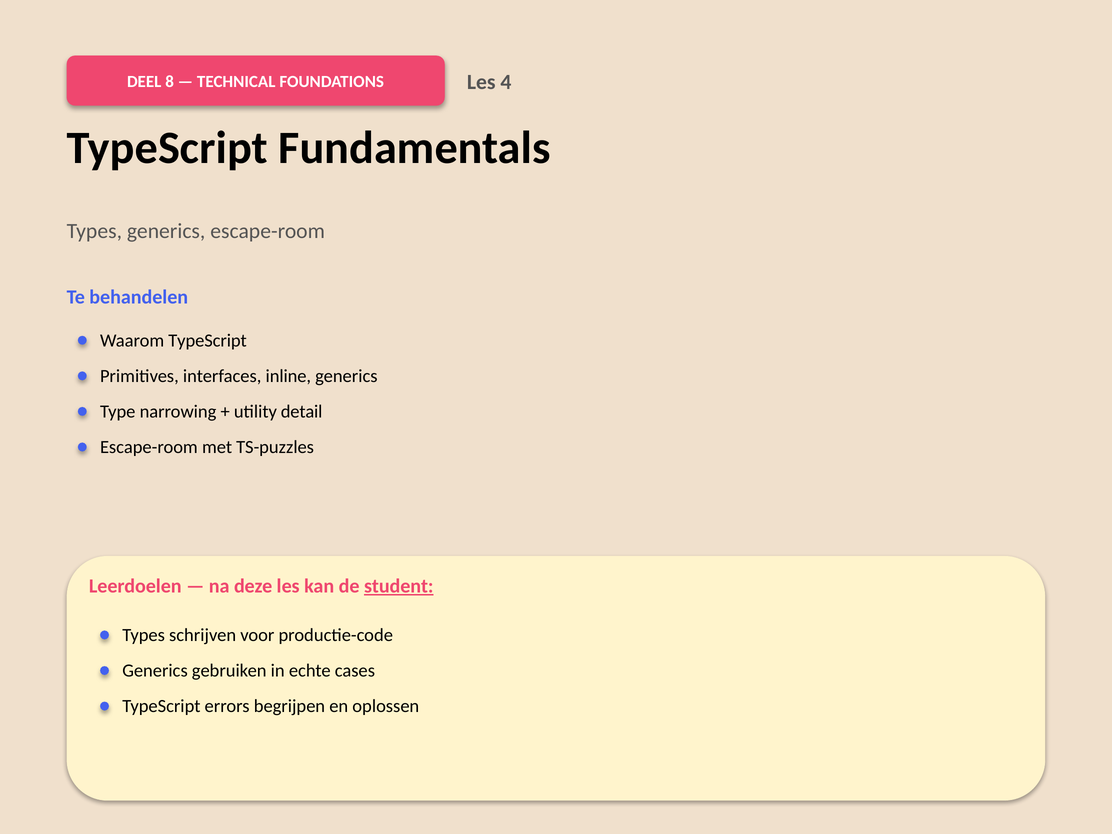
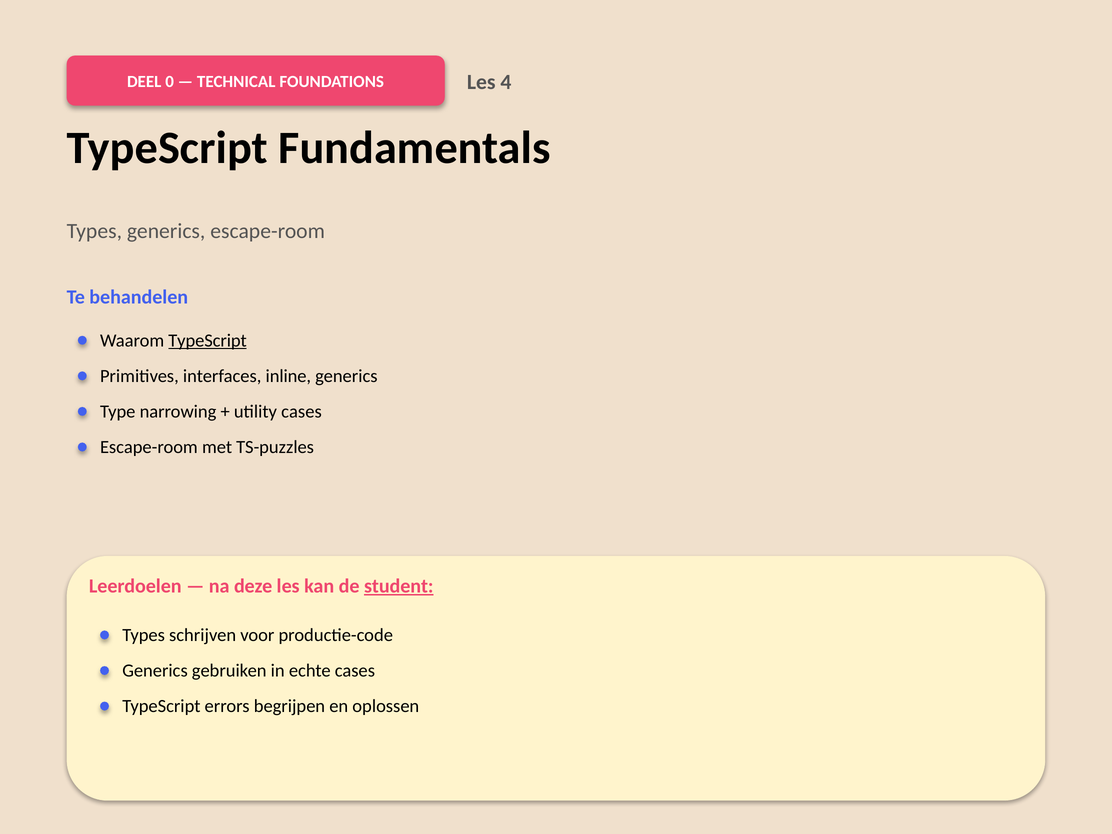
8: 8 -> 0
TypeScript at (208, 340) underline: none -> present
utility detail: detail -> cases
